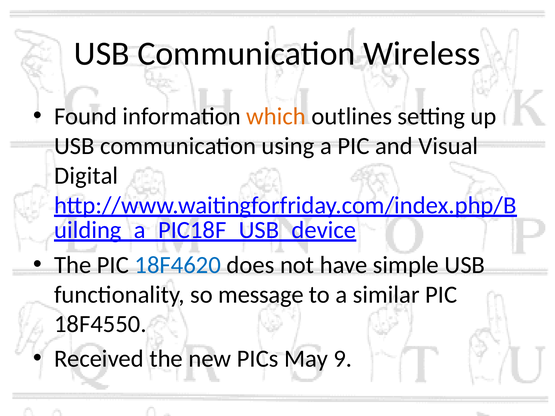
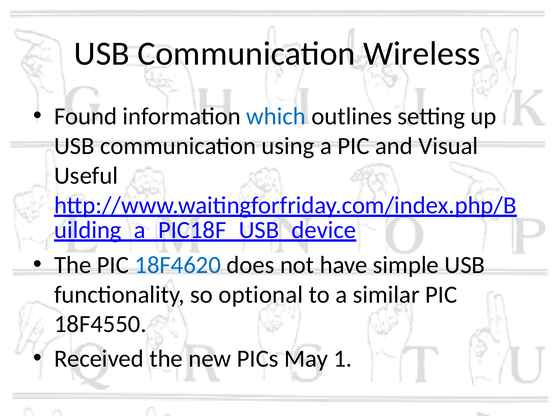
which colour: orange -> blue
Digital: Digital -> Useful
message: message -> optional
9: 9 -> 1
